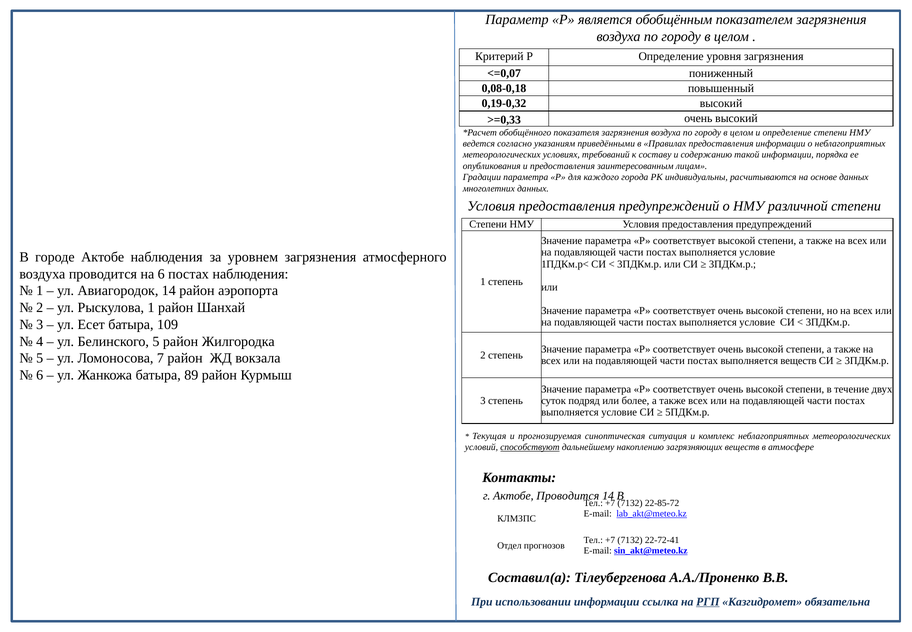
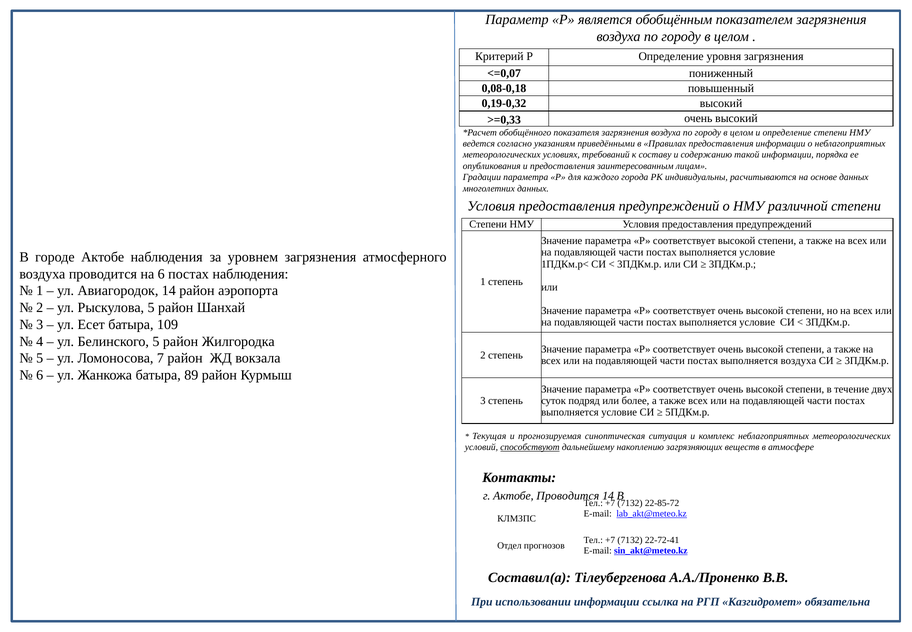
Рыскулова 1: 1 -> 5
выполняется веществ: веществ -> воздуха
РГП underline: present -> none
